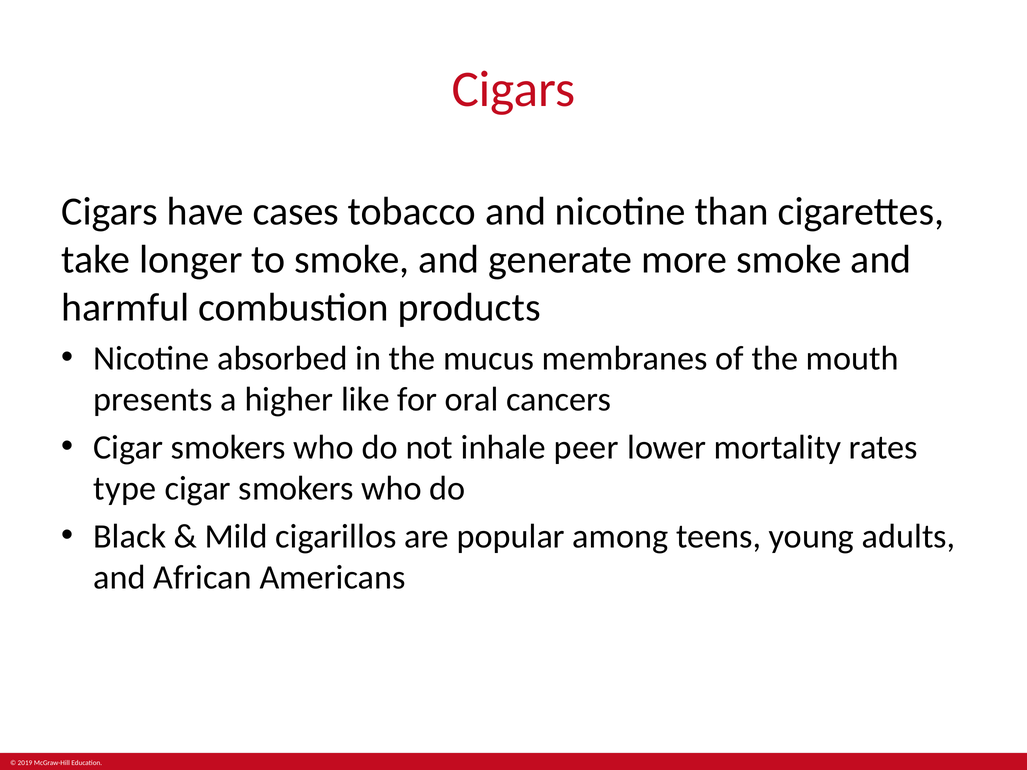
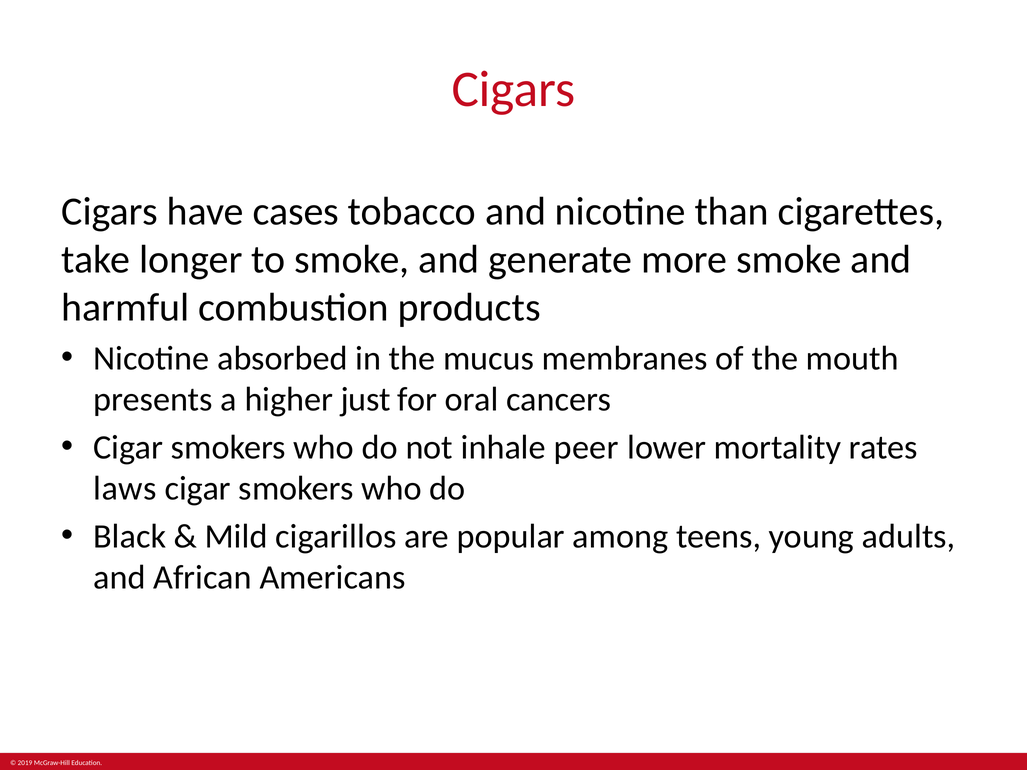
like: like -> just
type: type -> laws
